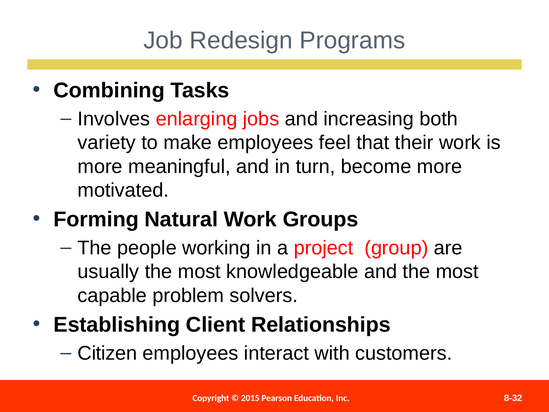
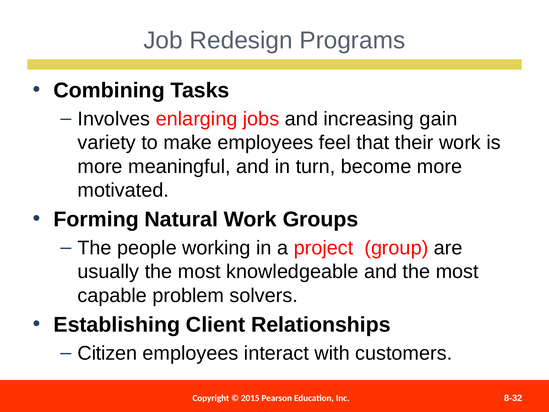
both: both -> gain
